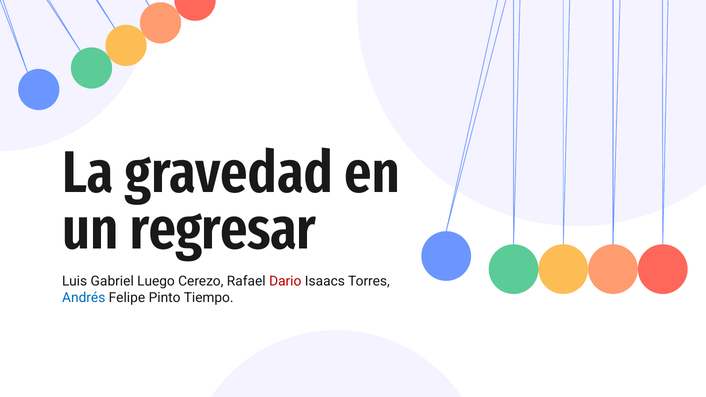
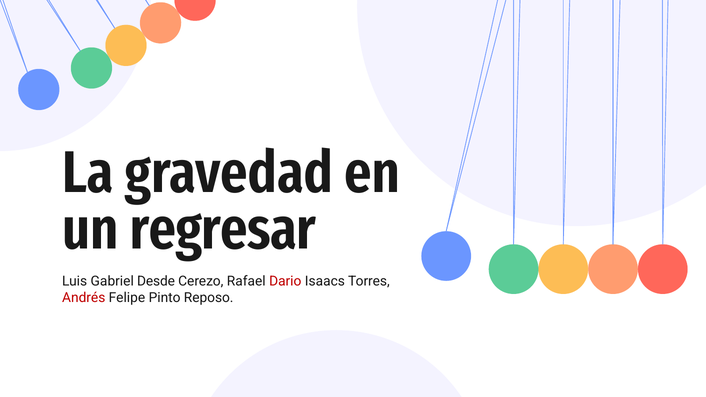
Luego: Luego -> Desde
Andrés colour: blue -> red
Tiempo: Tiempo -> Reposo
